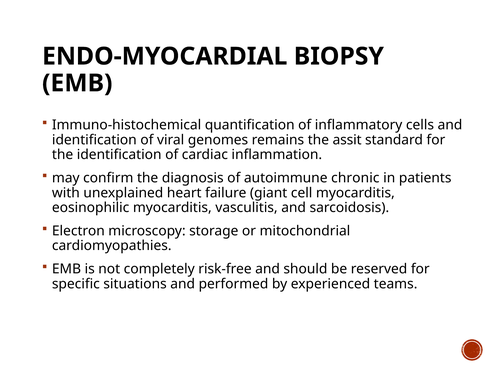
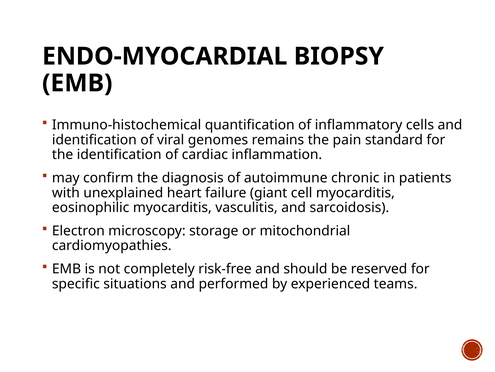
assit: assit -> pain
